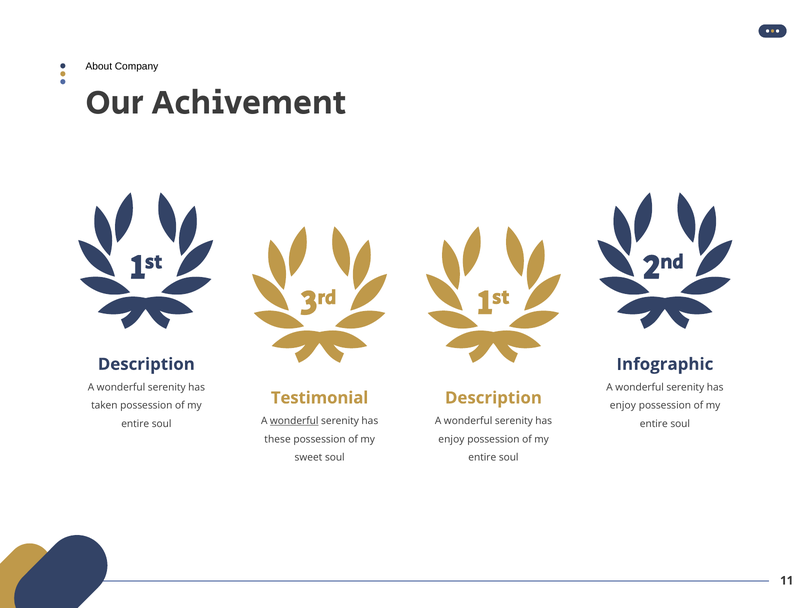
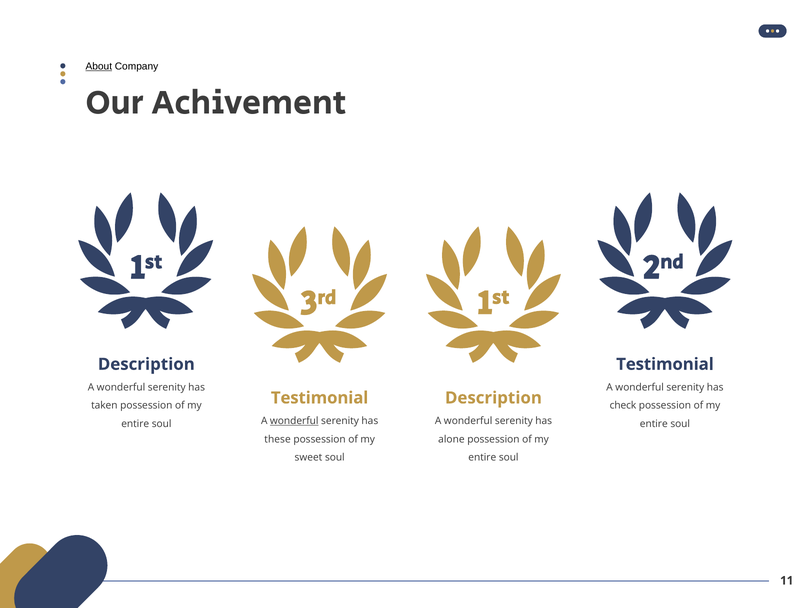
About underline: none -> present
Infographic at (665, 364): Infographic -> Testimonial
enjoy at (623, 406): enjoy -> check
enjoy at (451, 439): enjoy -> alone
